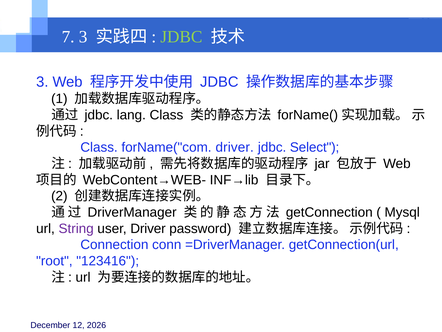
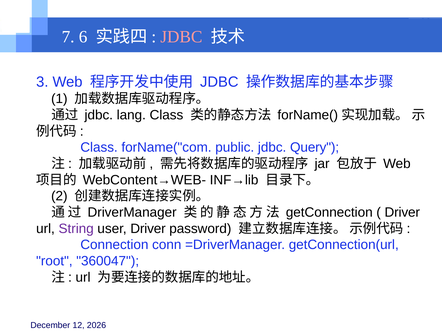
7 3: 3 -> 6
JDBC at (181, 37) colour: light green -> pink
forName("com driver: driver -> public
Select: Select -> Query
Mysql at (402, 212): Mysql -> Driver
123416: 123416 -> 360047
